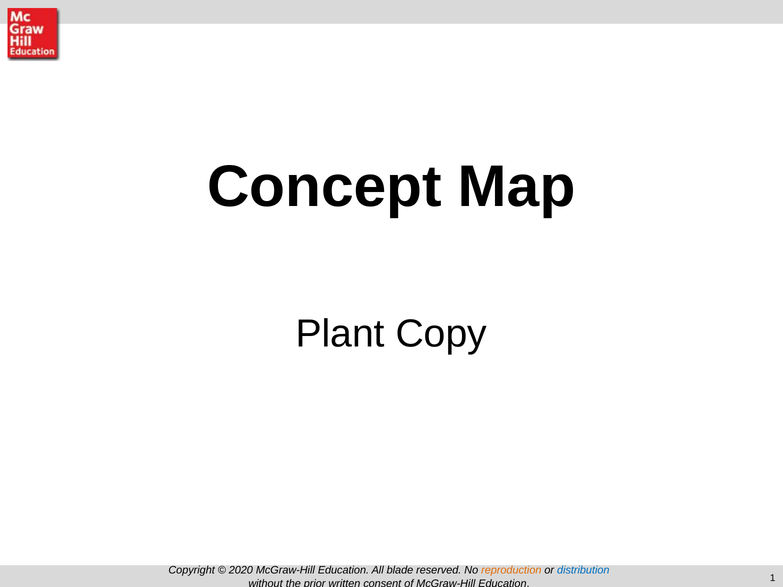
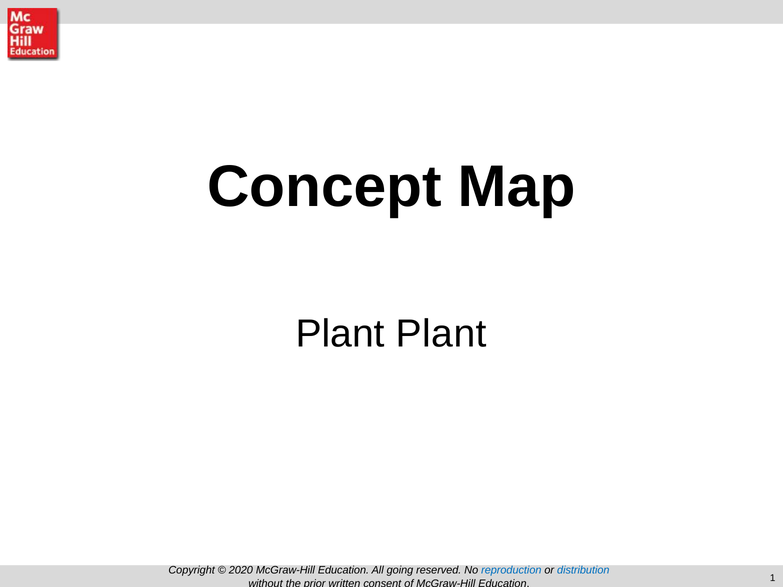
Plant Copy: Copy -> Plant
blade: blade -> going
reproduction colour: orange -> blue
